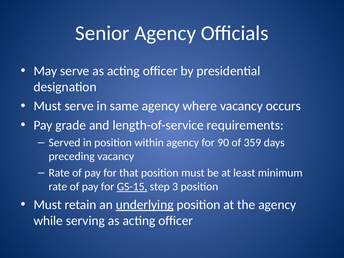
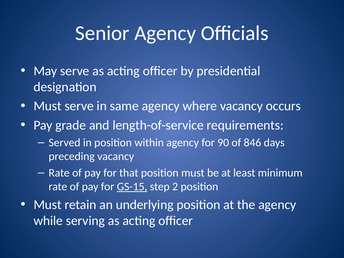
359: 359 -> 846
3: 3 -> 2
underlying underline: present -> none
